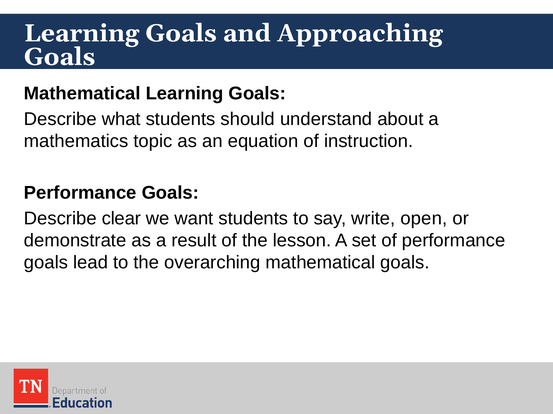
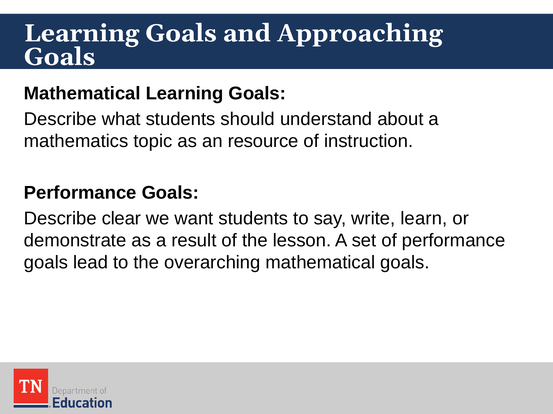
equation: equation -> resource
open: open -> learn
